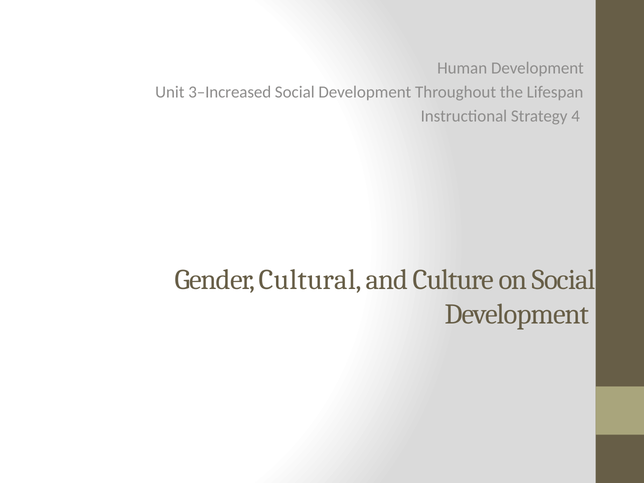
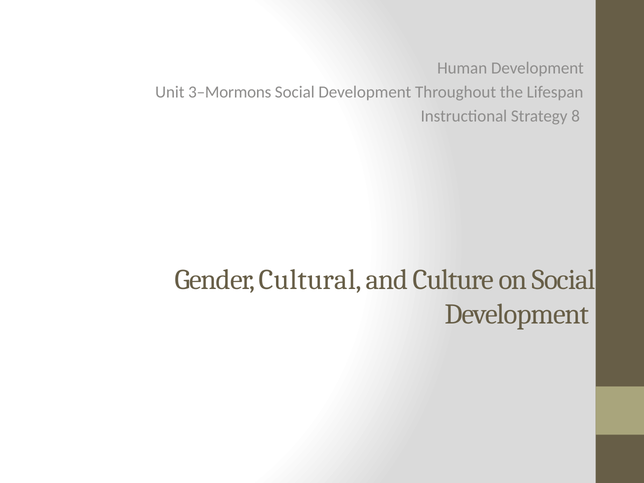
3–Increased: 3–Increased -> 3–Mormons
4: 4 -> 8
